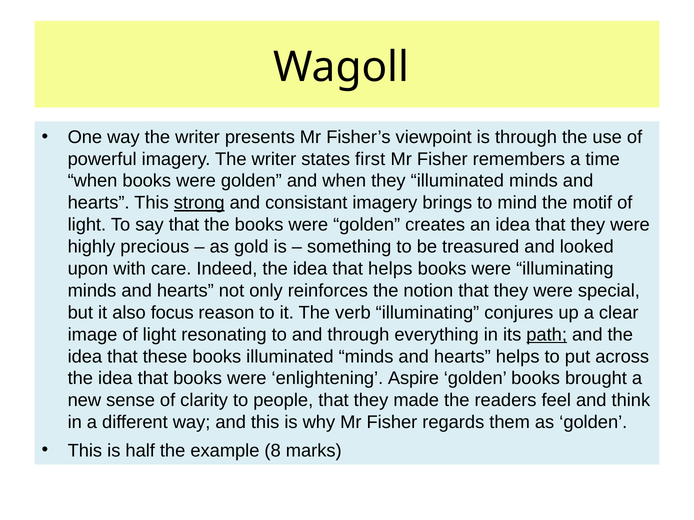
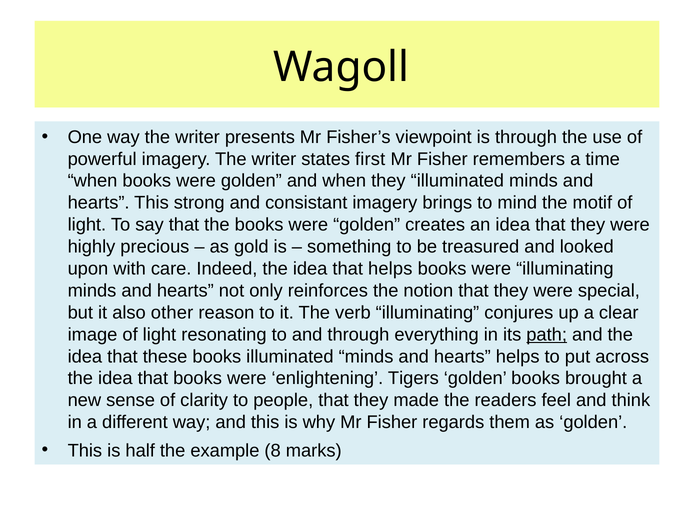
strong underline: present -> none
focus: focus -> other
Aspire: Aspire -> Tigers
